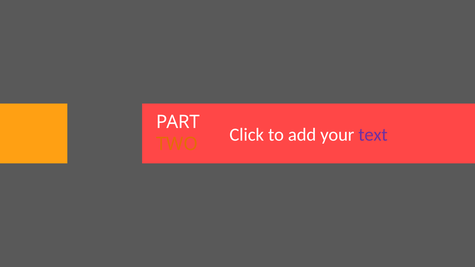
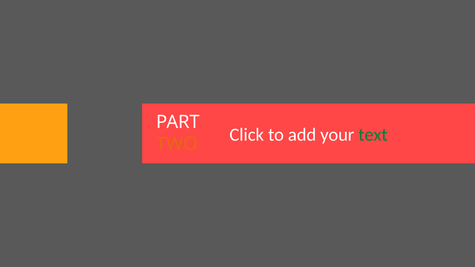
text colour: purple -> green
